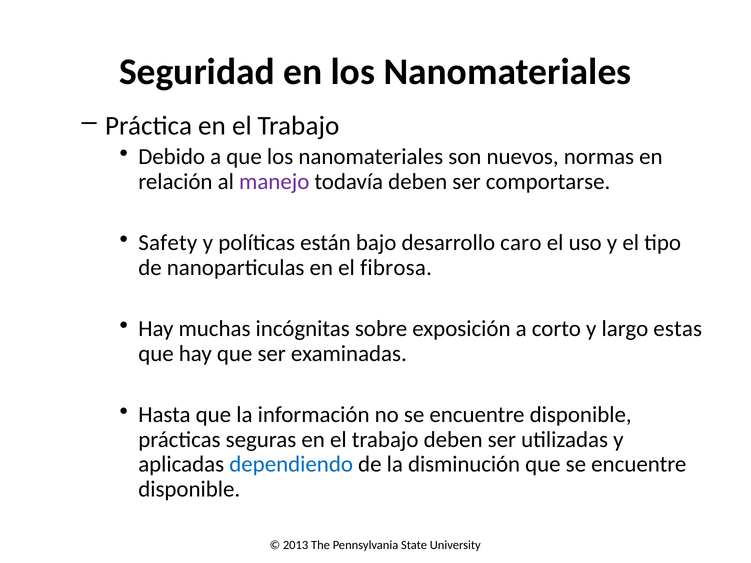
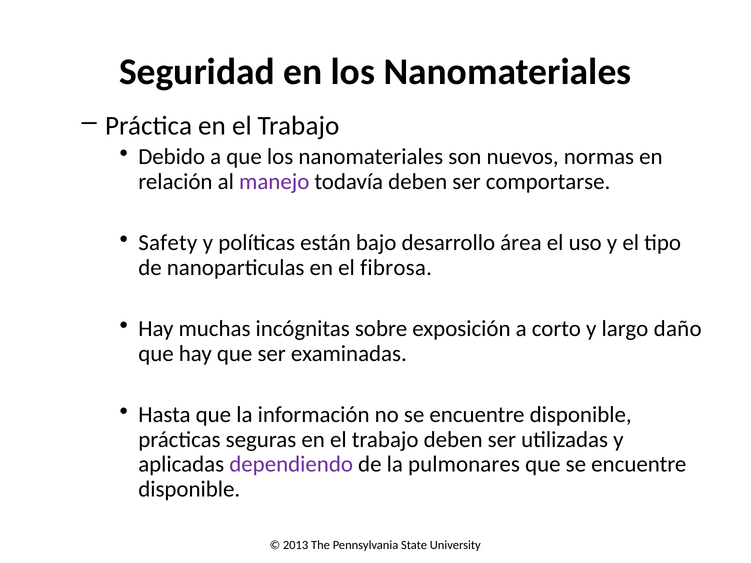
caro: caro -> área
estas: estas -> daño
dependiendo colour: blue -> purple
disminución: disminución -> pulmonares
